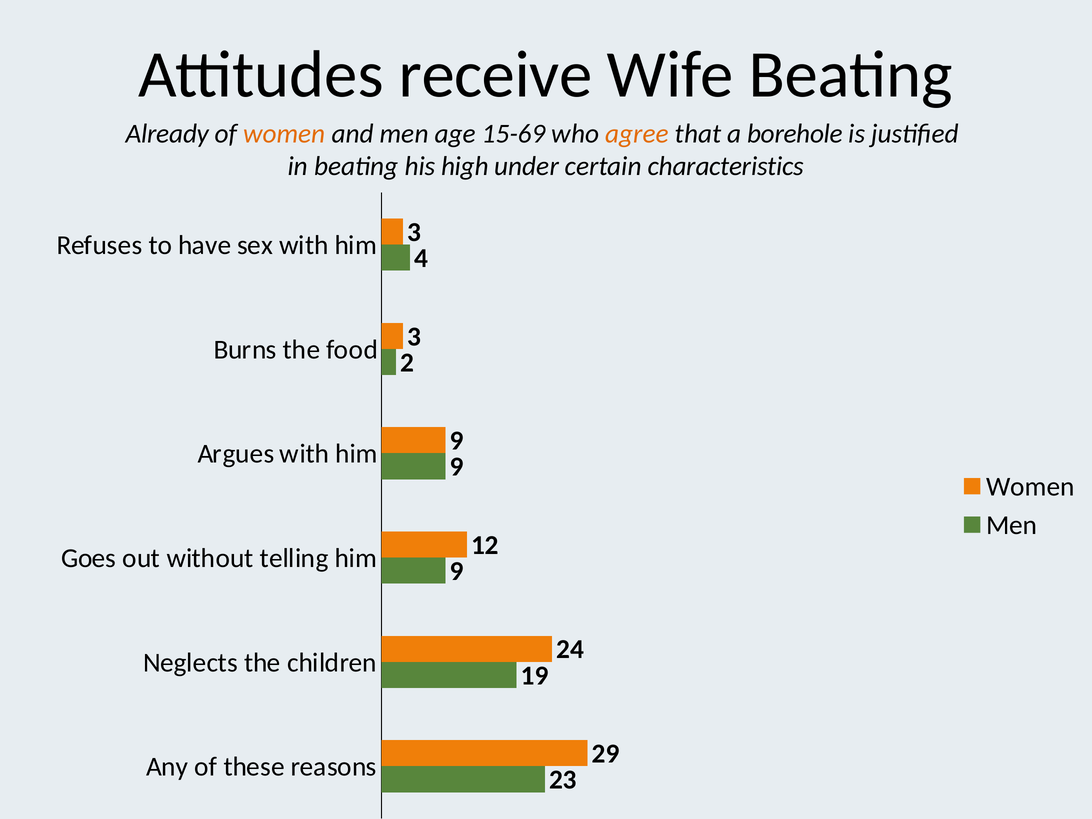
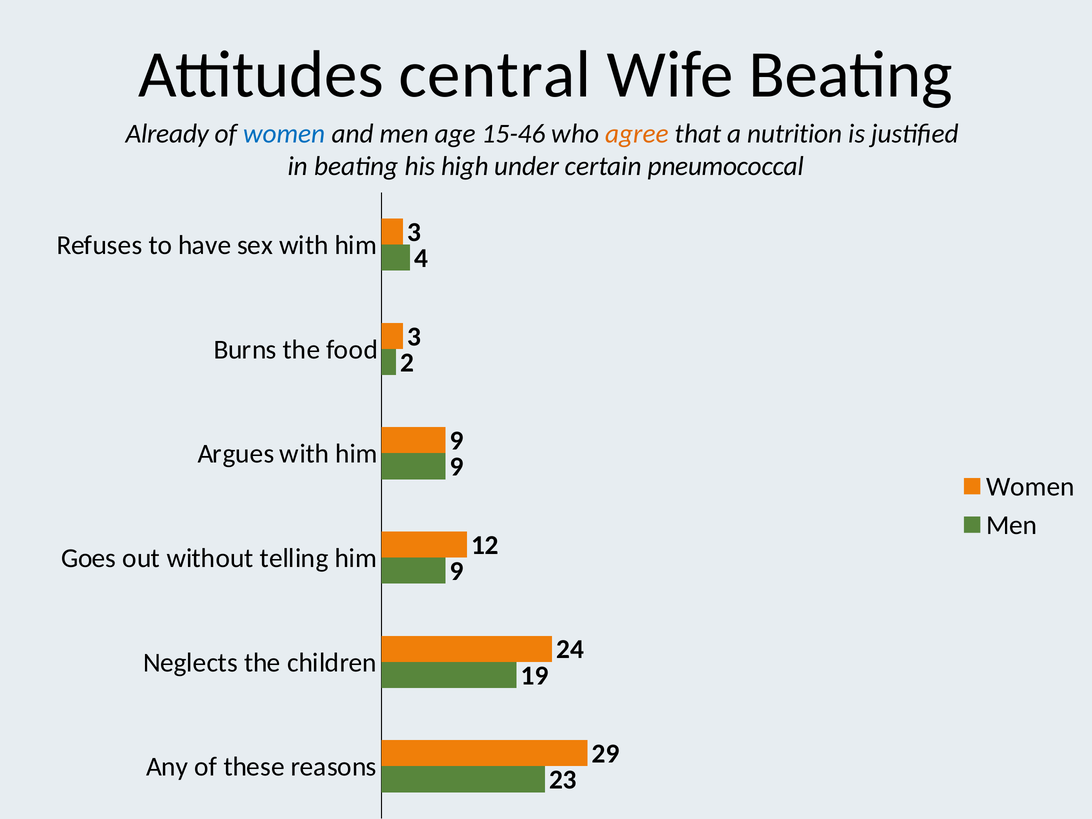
receive: receive -> central
women at (284, 134) colour: orange -> blue
15-69: 15-69 -> 15-46
borehole: borehole -> nutrition
characteristics: characteristics -> pneumococcal
